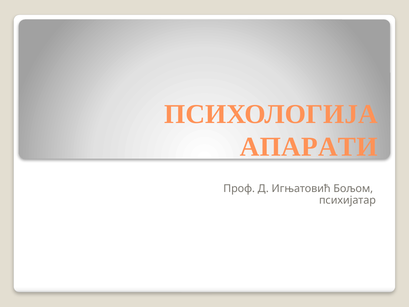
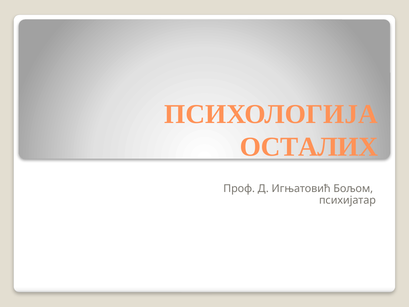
АПАРАТИ: АПАРАТИ -> ОСТАЛИХ
